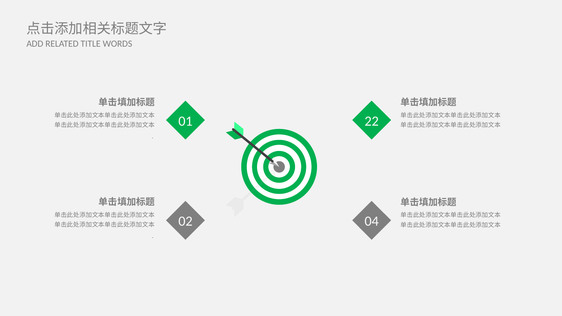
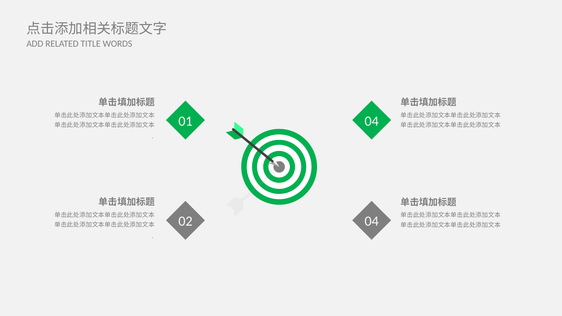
01 22: 22 -> 04
